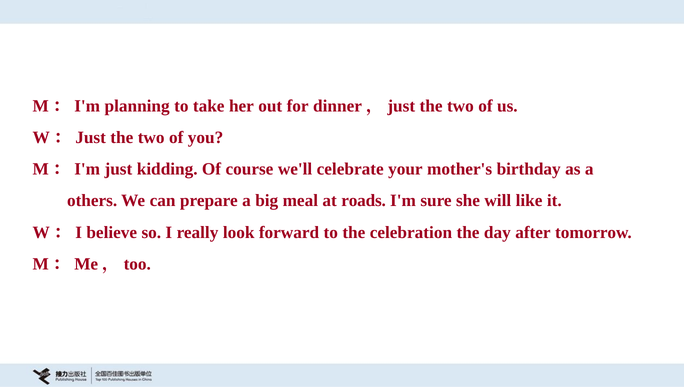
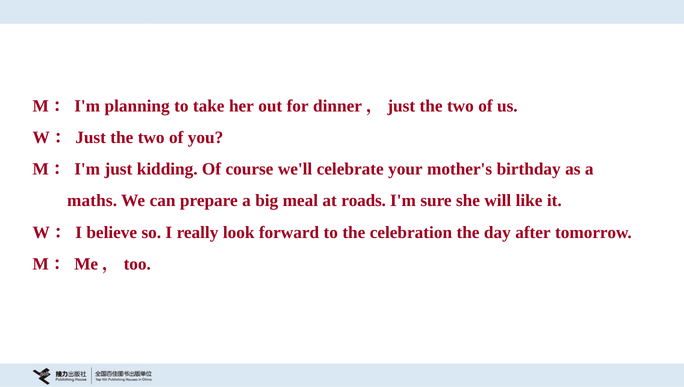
others: others -> maths
